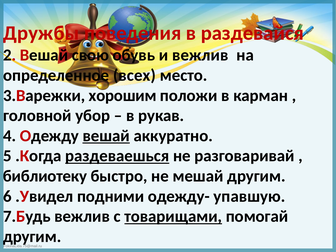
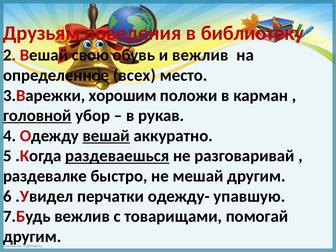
Дружбы: Дружбы -> Друзьям
раздевайся: раздевайся -> библиотеку
головной underline: none -> present
библиотеку: библиотеку -> раздевалке
подними: подними -> перчатки
товарищами underline: present -> none
